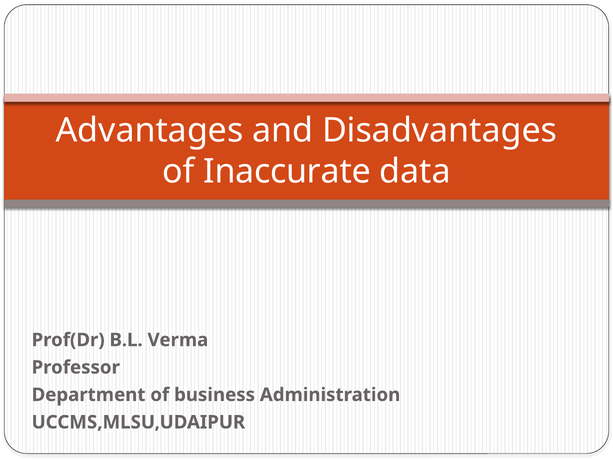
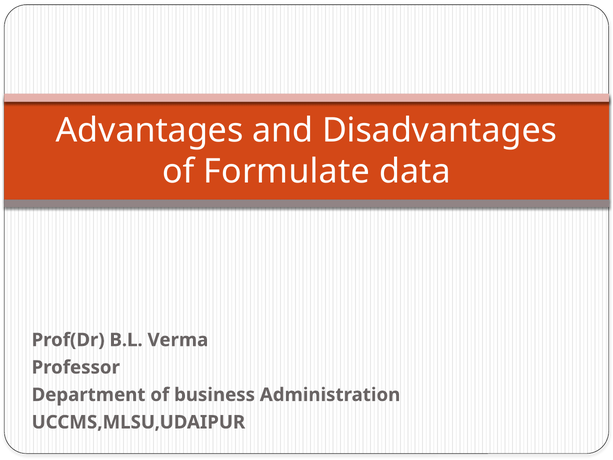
Inaccurate: Inaccurate -> Formulate
